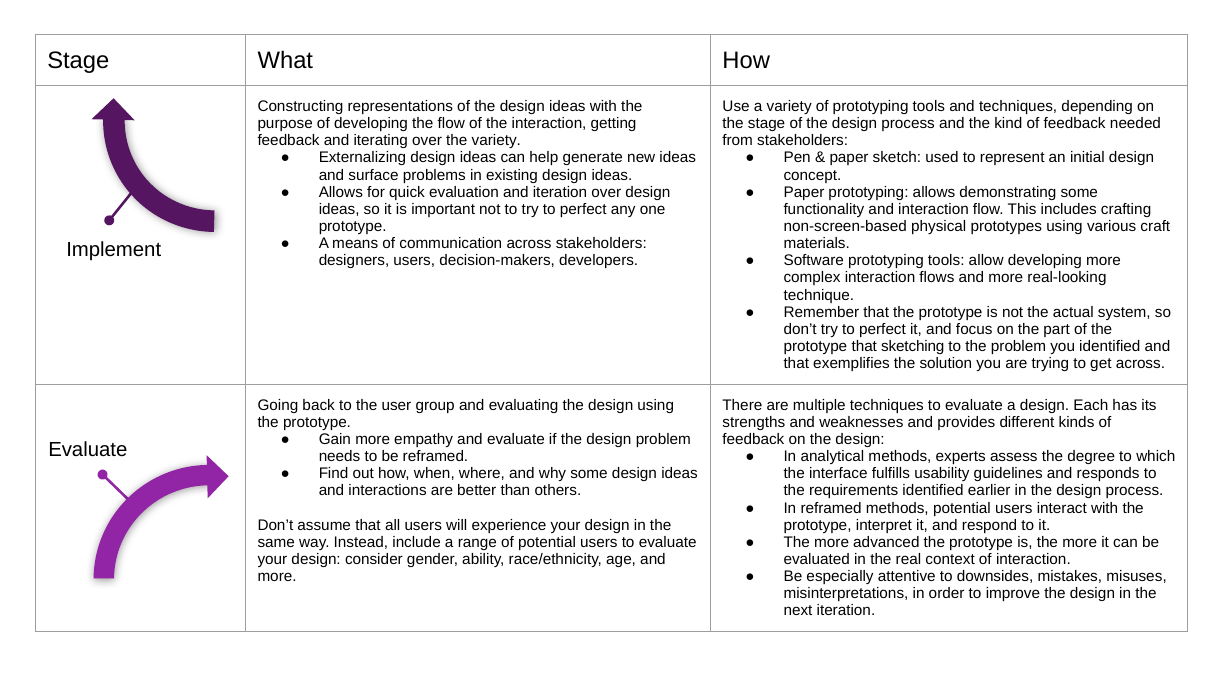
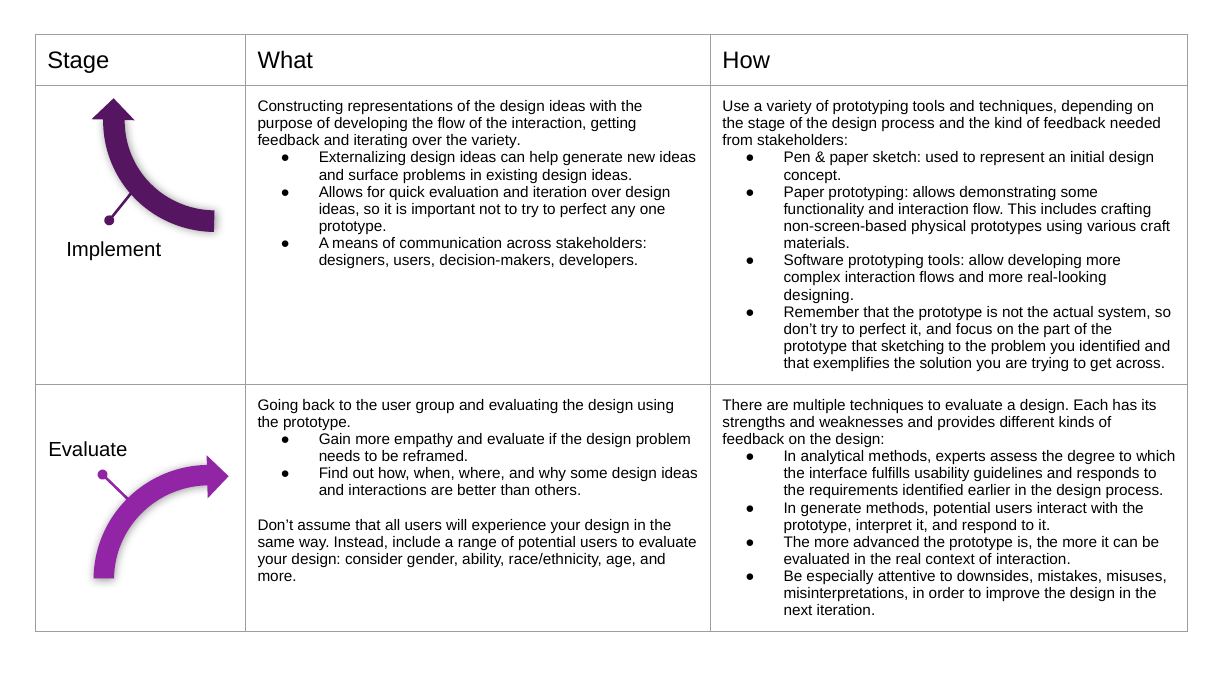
technique: technique -> designing
In reframed: reframed -> generate
